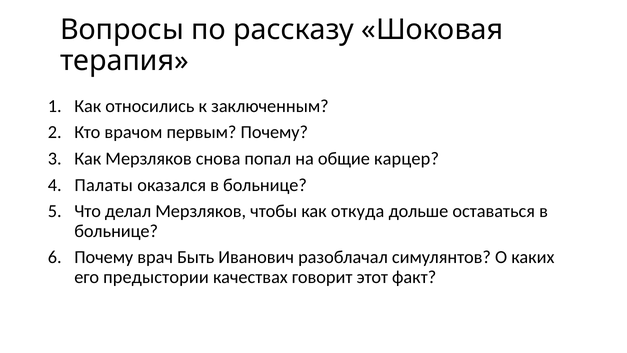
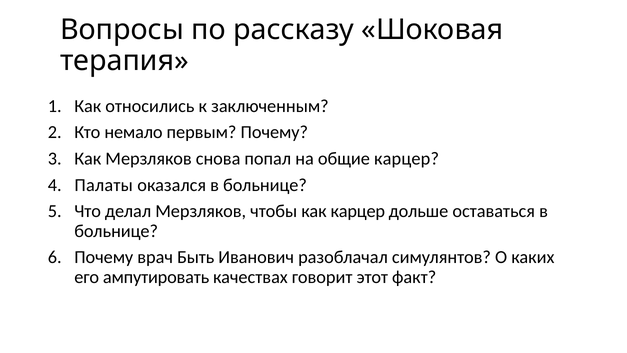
врачом: врачом -> немало
как откуда: откуда -> карцер
предыстории: предыстории -> ампутировать
